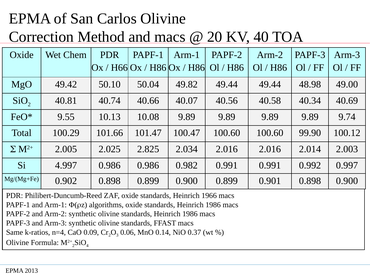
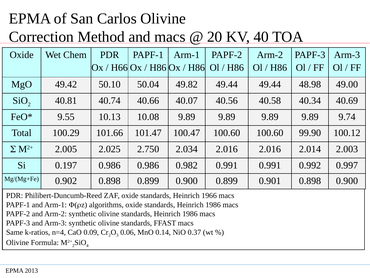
2.825: 2.825 -> 2.750
4.997: 4.997 -> 0.197
